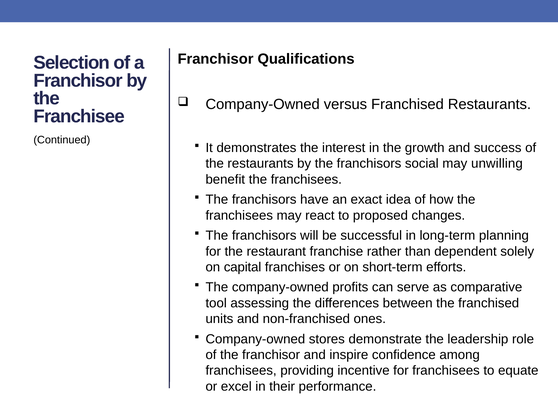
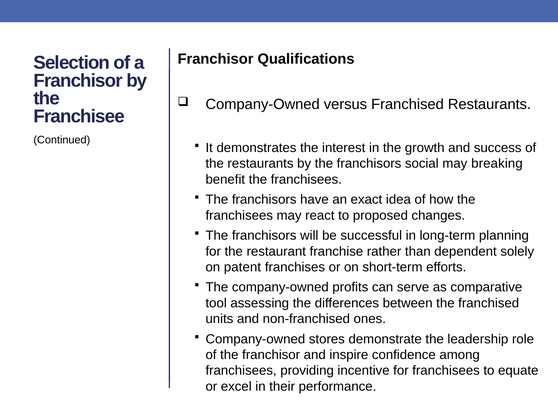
unwilling: unwilling -> breaking
capital: capital -> patent
